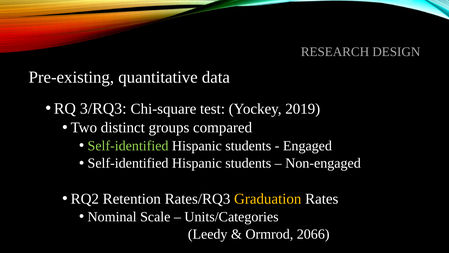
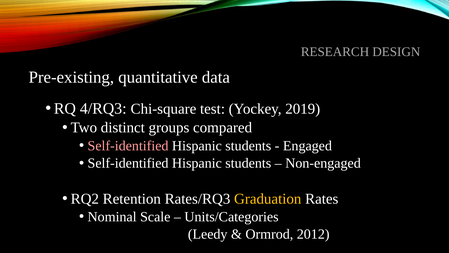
3/RQ3: 3/RQ3 -> 4/RQ3
Self-identified at (128, 145) colour: light green -> pink
2066: 2066 -> 2012
